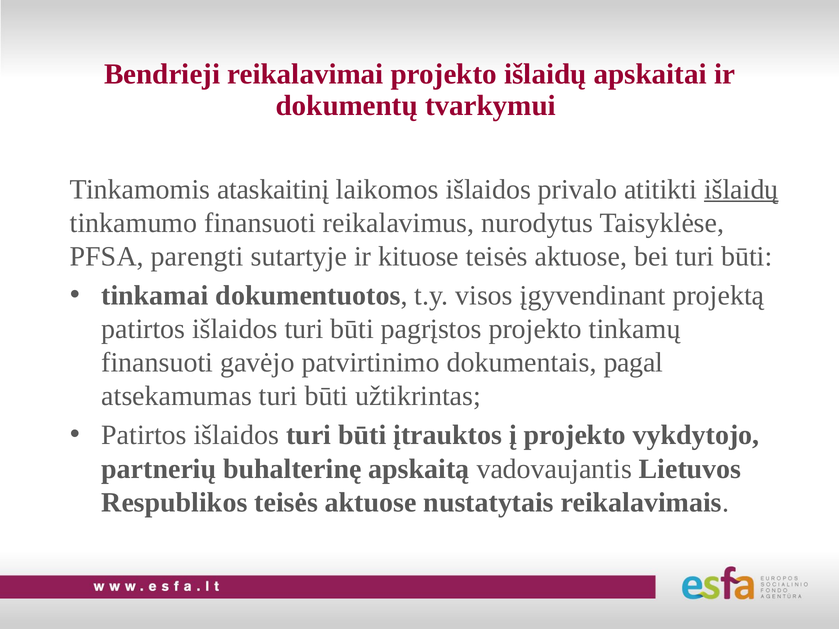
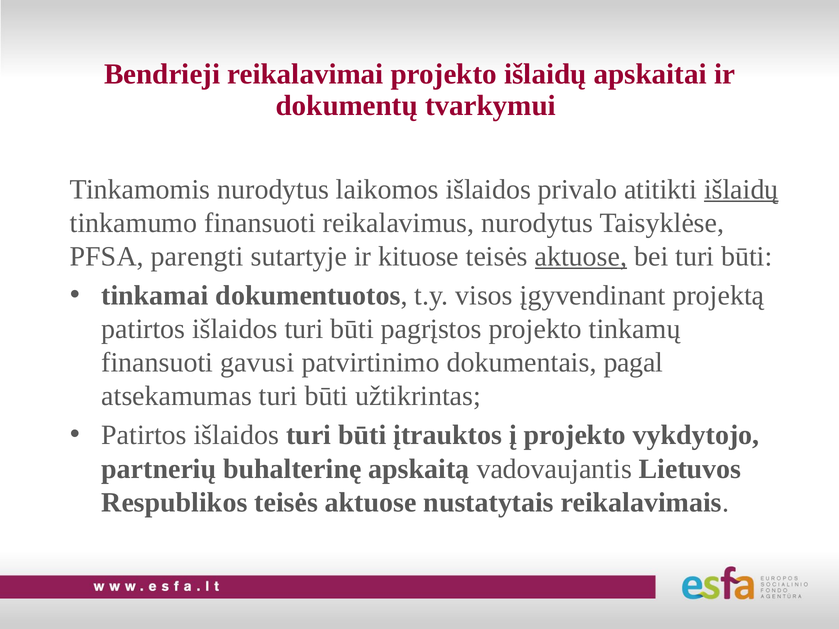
Tinkamomis ataskaitinį: ataskaitinį -> nurodytus
aktuose at (581, 256) underline: none -> present
gavėjo: gavėjo -> gavusi
